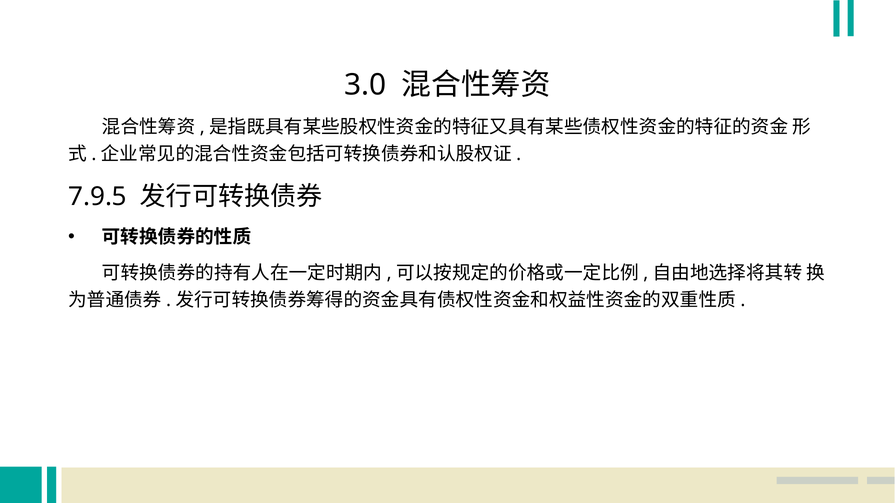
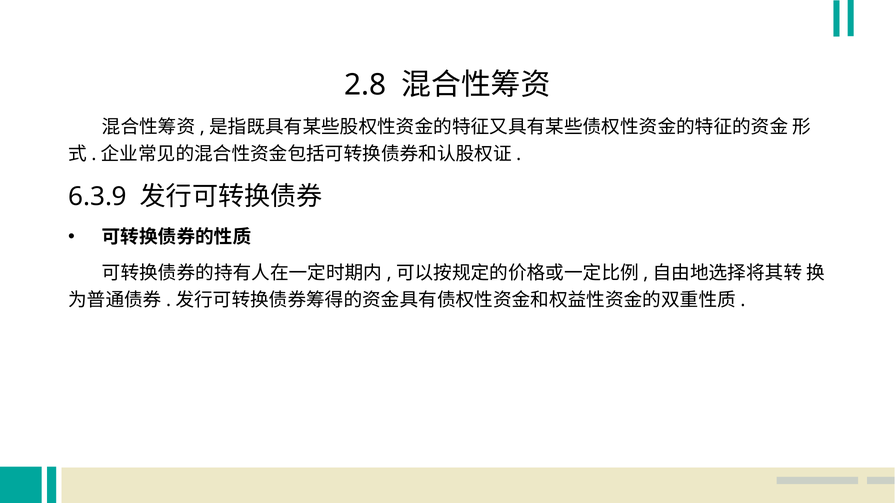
3.0: 3.0 -> 2.8
7.9.5: 7.9.5 -> 6.3.9
